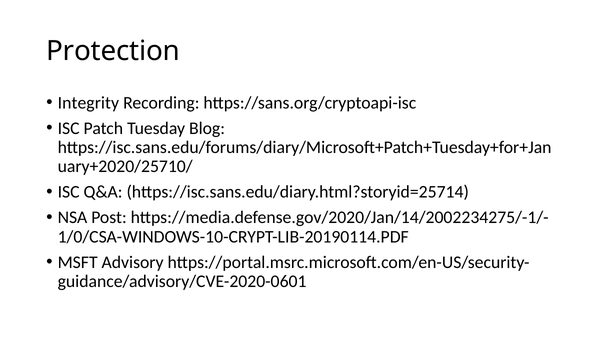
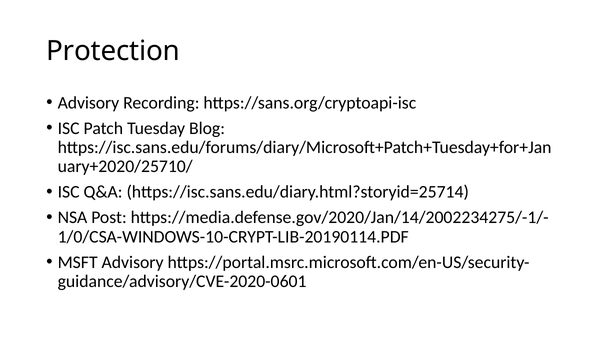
Integrity at (88, 103): Integrity -> Advisory
